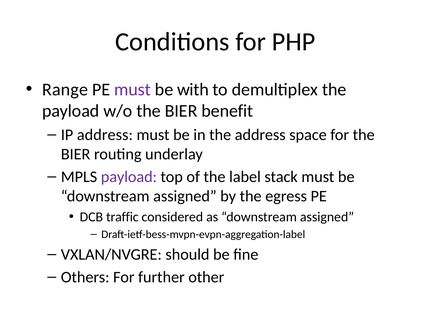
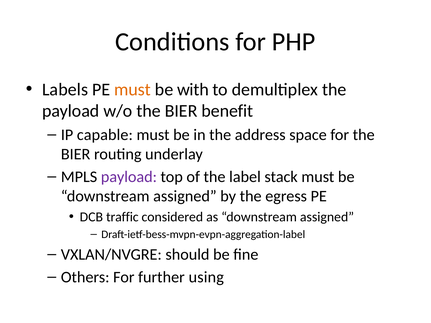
Range: Range -> Labels
must at (133, 90) colour: purple -> orange
IP address: address -> capable
other: other -> using
